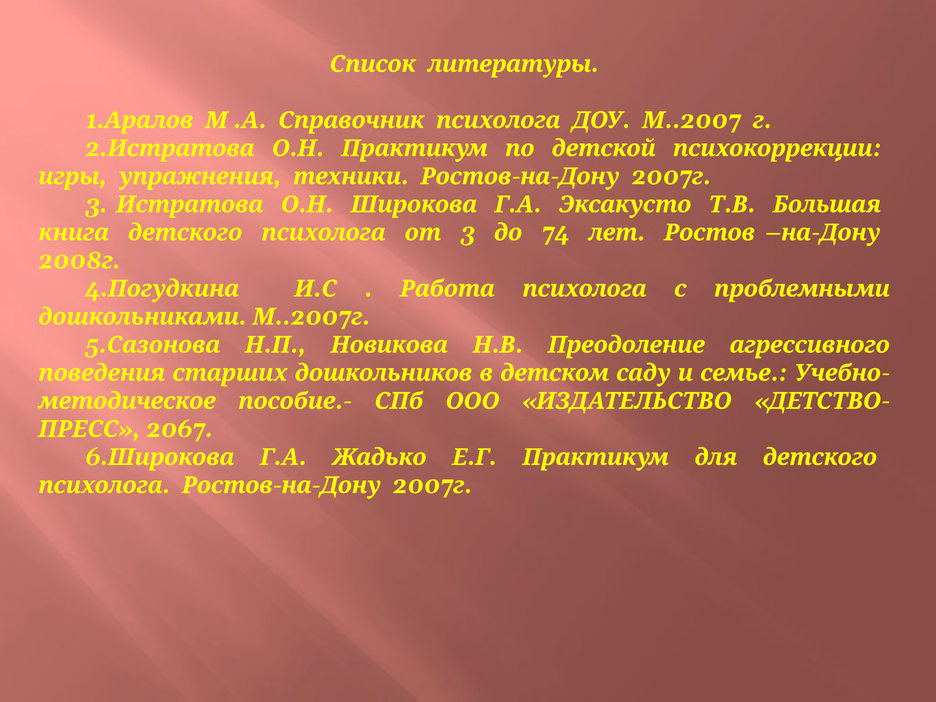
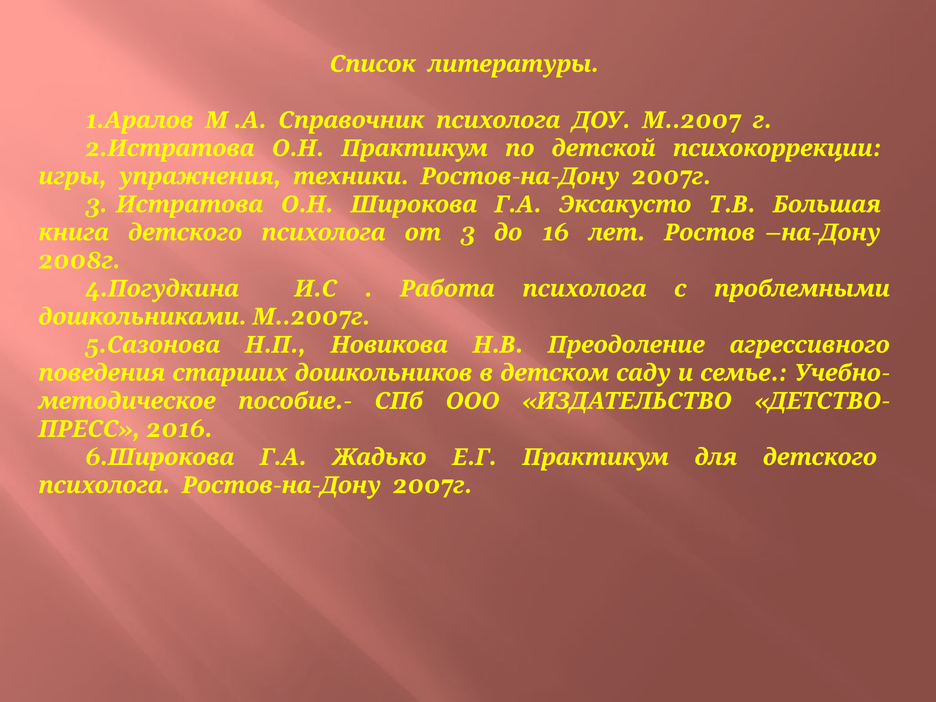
74: 74 -> 16
2067: 2067 -> 2016
